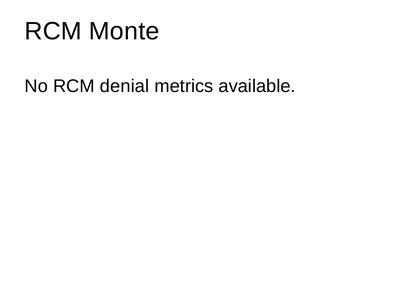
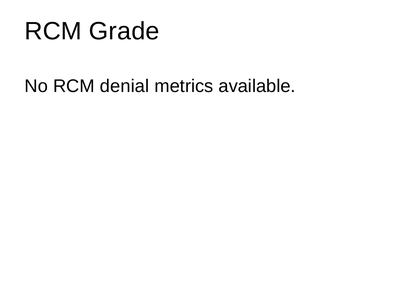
Monte: Monte -> Grade
